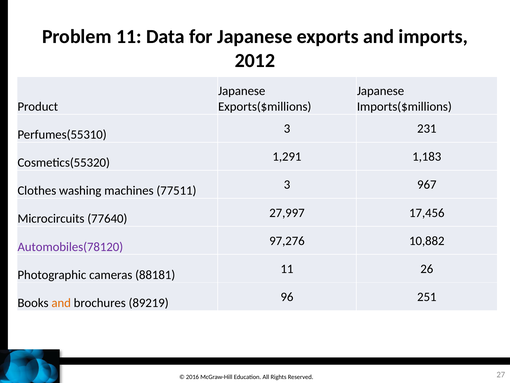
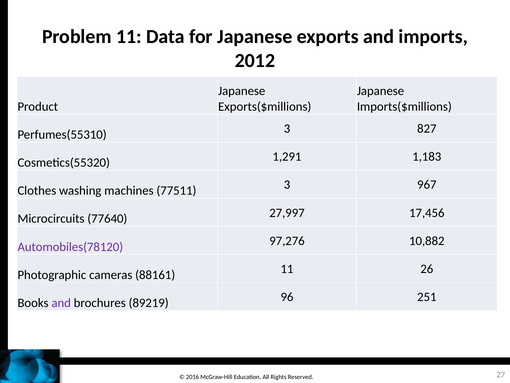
231: 231 -> 827
88181: 88181 -> 88161
and at (61, 303) colour: orange -> purple
